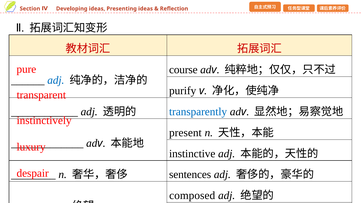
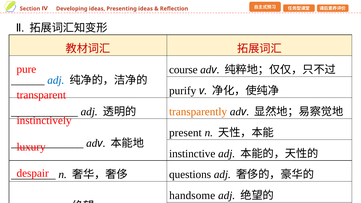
transparently colour: blue -> orange
sentences: sentences -> questions
composed: composed -> handsome
